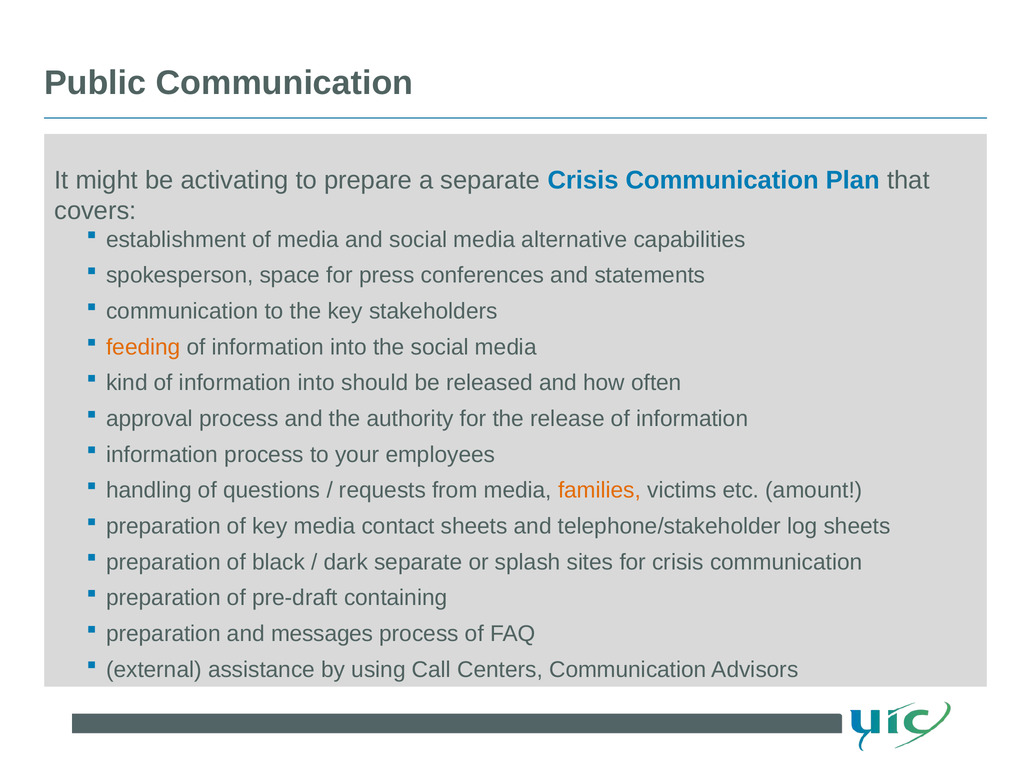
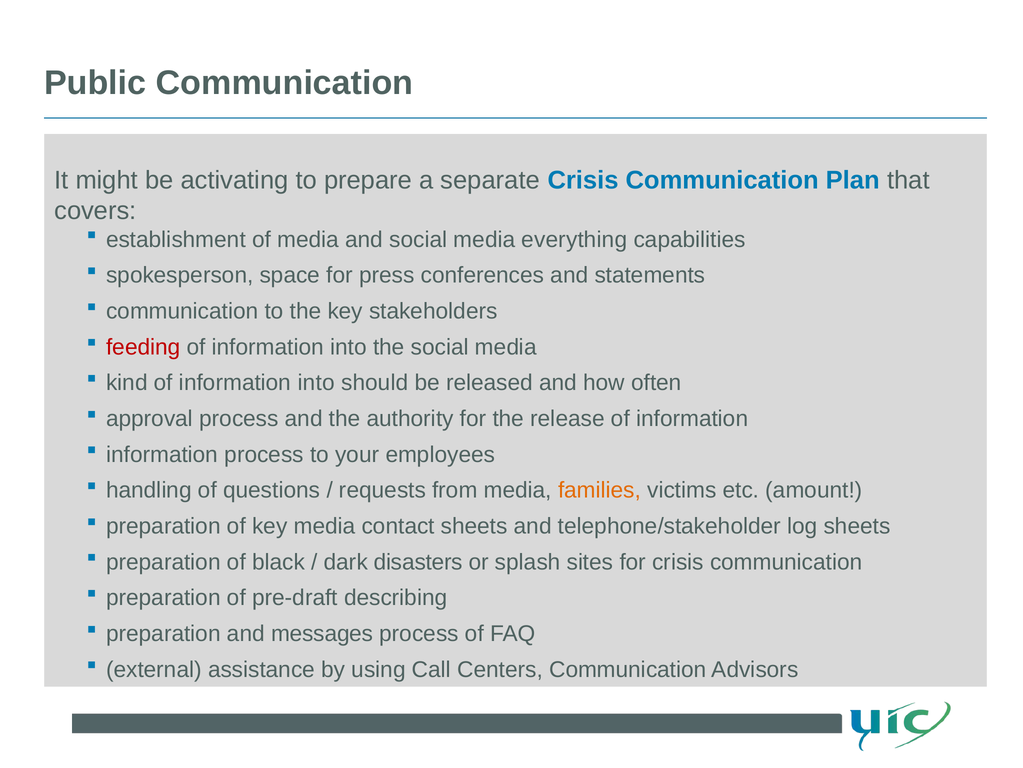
alternative: alternative -> everything
feeding colour: orange -> red
dark separate: separate -> disasters
containing: containing -> describing
